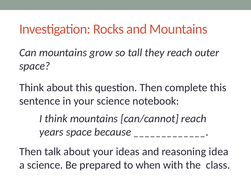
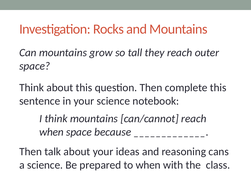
years at (51, 132): years -> when
idea: idea -> cans
